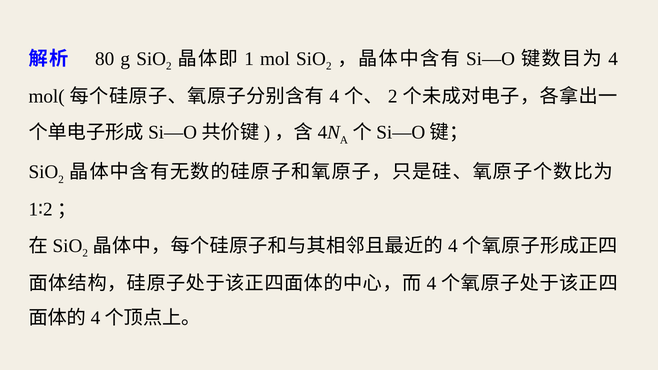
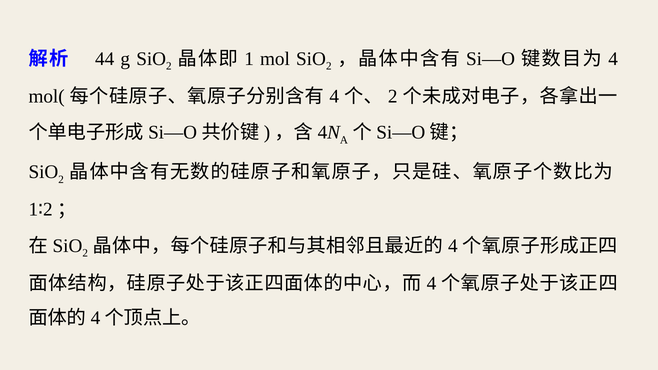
80: 80 -> 44
